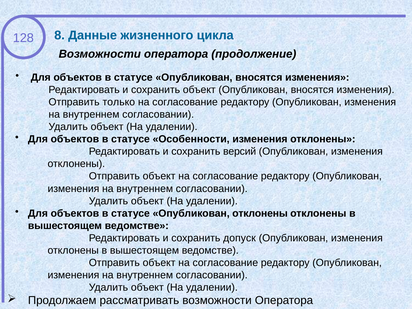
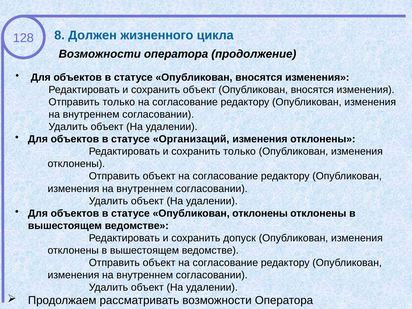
Данные: Данные -> Должен
Особенности: Особенности -> Организаций
сохранить версий: версий -> только
